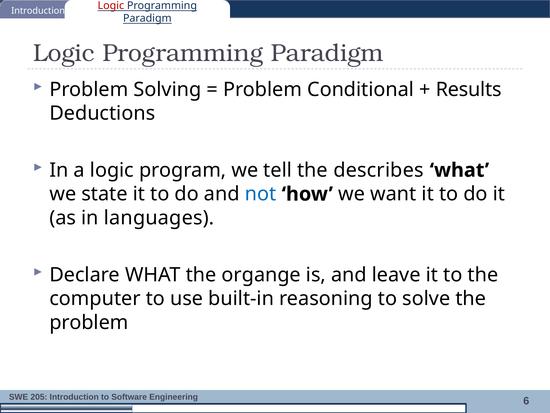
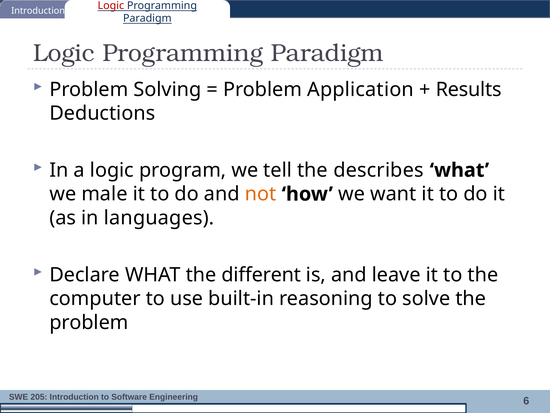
Conditional: Conditional -> Application
state: state -> male
not colour: blue -> orange
organge: organge -> different
